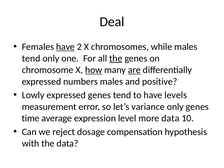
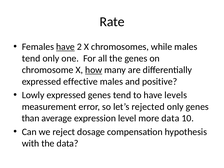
Deal: Deal -> Rate
the at (116, 58) underline: present -> none
are underline: present -> none
numbers: numbers -> effective
variance: variance -> rejected
time: time -> than
